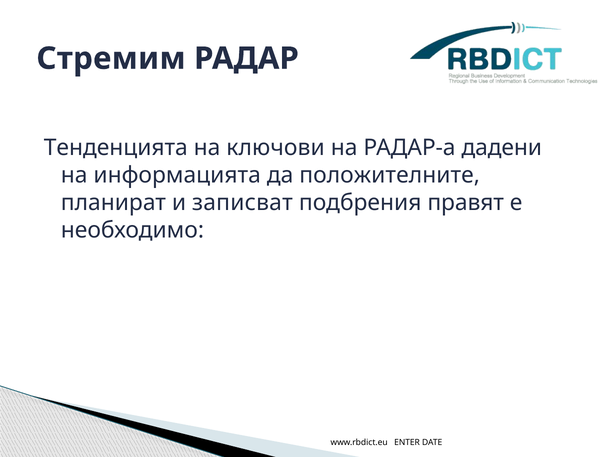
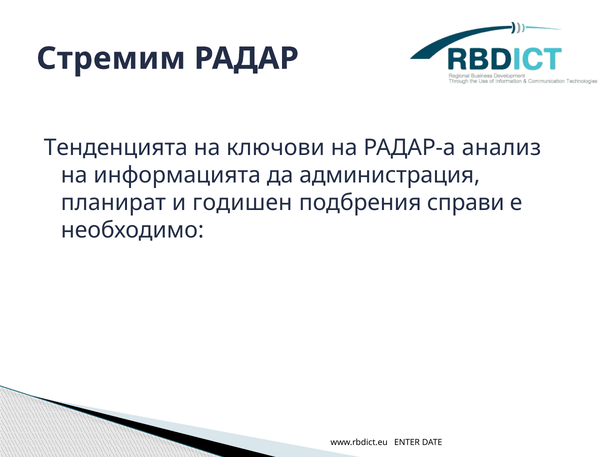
дадени: дадени -> анализ
положителните: положителните -> администрация
записват: записват -> годишен
правят: правят -> справи
